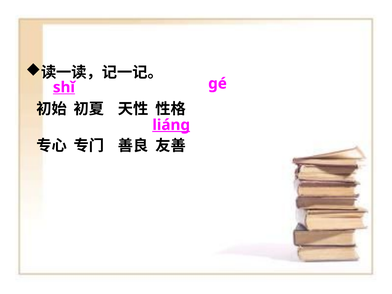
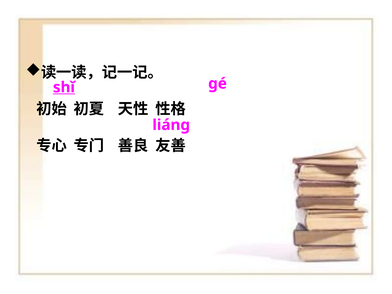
liánɡ underline: present -> none
